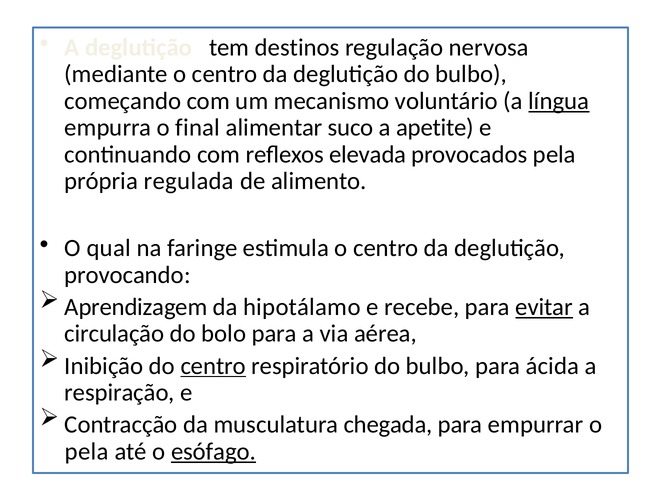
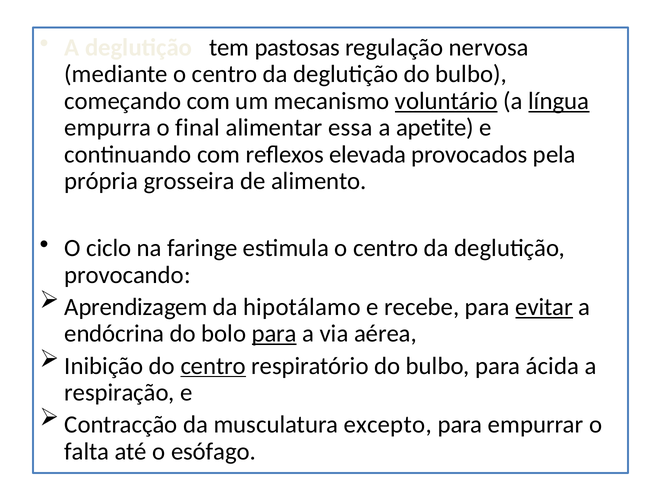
destinos: destinos -> pastosas
voluntário underline: none -> present
suco: suco -> essa
regulada: regulada -> grosseira
qual: qual -> ciclo
circulação: circulação -> endócrina
para at (274, 334) underline: none -> present
chegada: chegada -> excepto
pela at (87, 452): pela -> falta
esófago underline: present -> none
